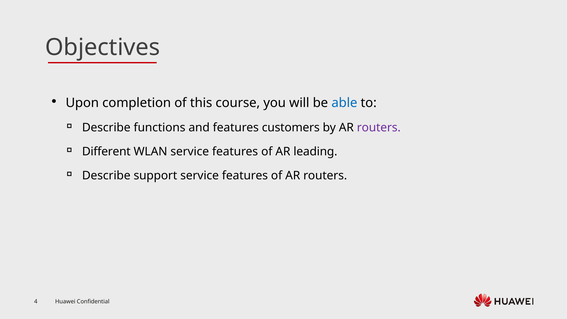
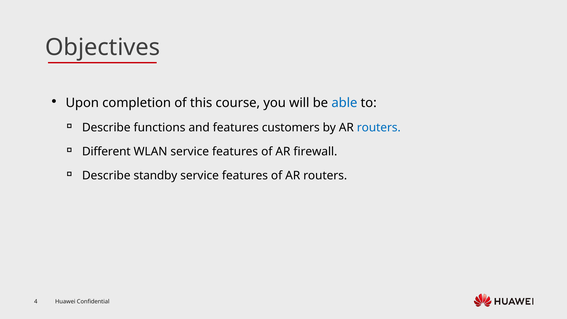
routers at (379, 128) colour: purple -> blue
leading: leading -> firewall
support: support -> standby
